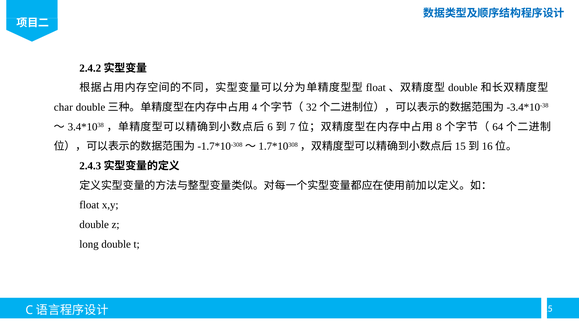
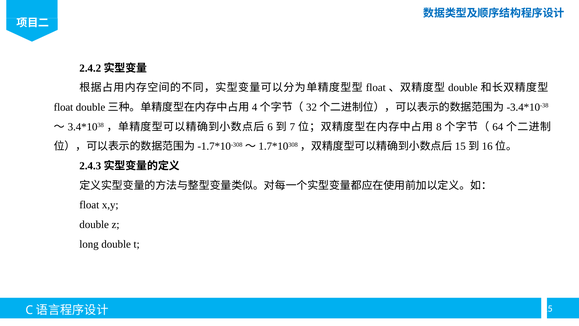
char at (63, 107): char -> float
